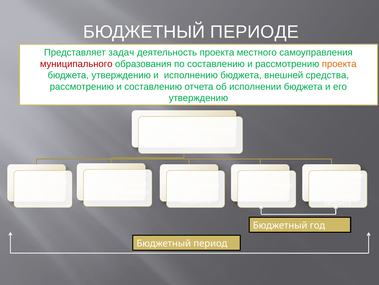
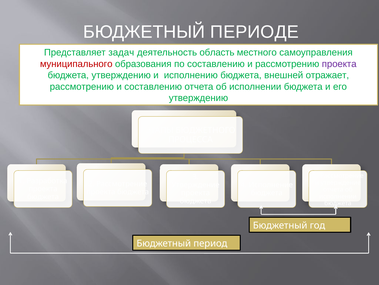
деятельность проекта: проекта -> область
проекта at (339, 64) colour: orange -> purple
средства: средства -> отражает
